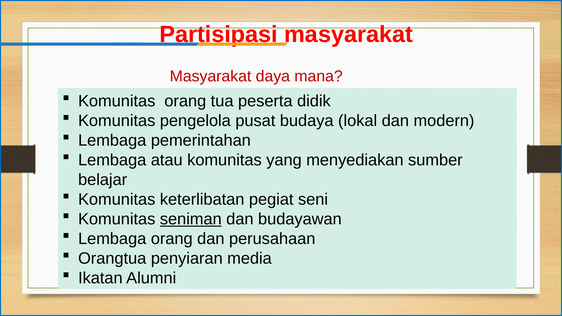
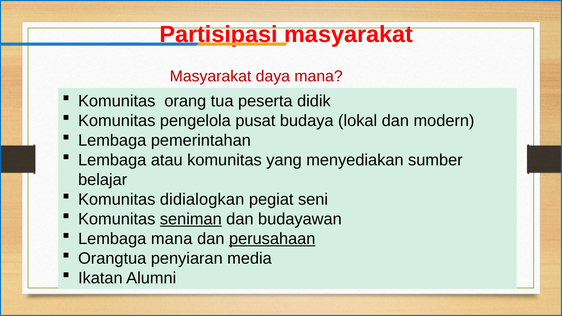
keterlibatan: keterlibatan -> didialogkan
Lembaga orang: orang -> mana
perusahaan underline: none -> present
